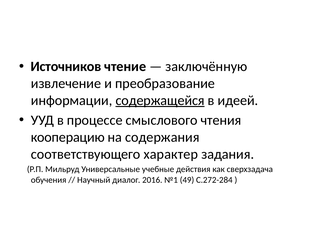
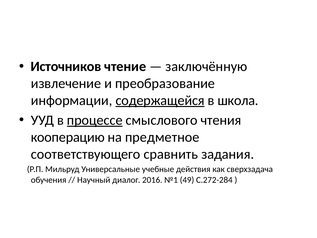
идеей: идеей -> школа
процессе underline: none -> present
содержания: содержания -> предметное
характер: характер -> сравнить
